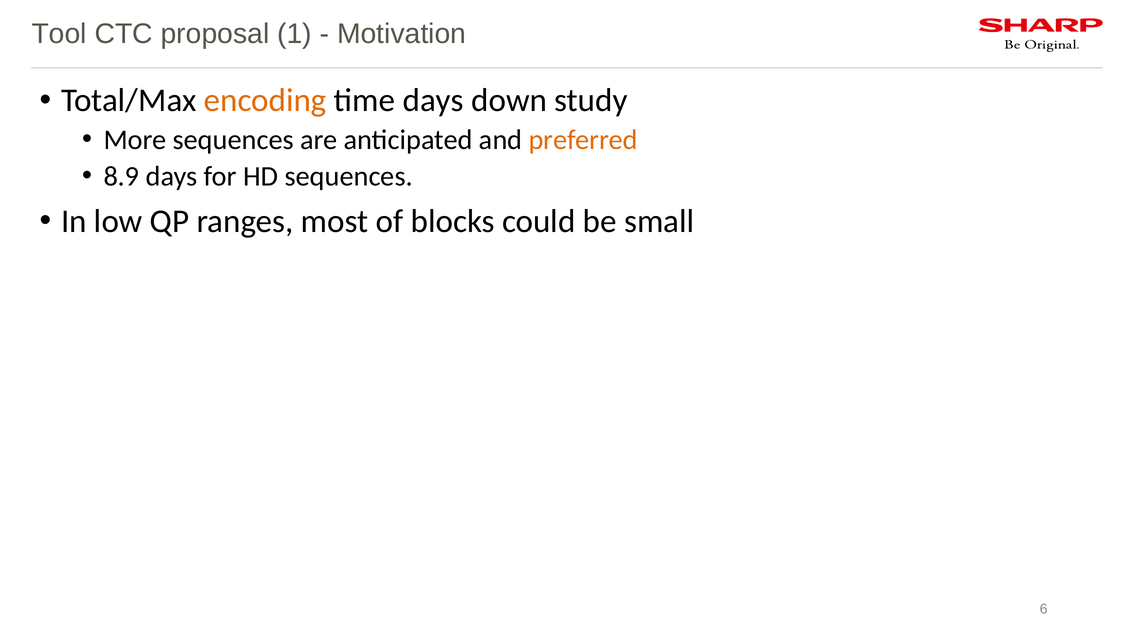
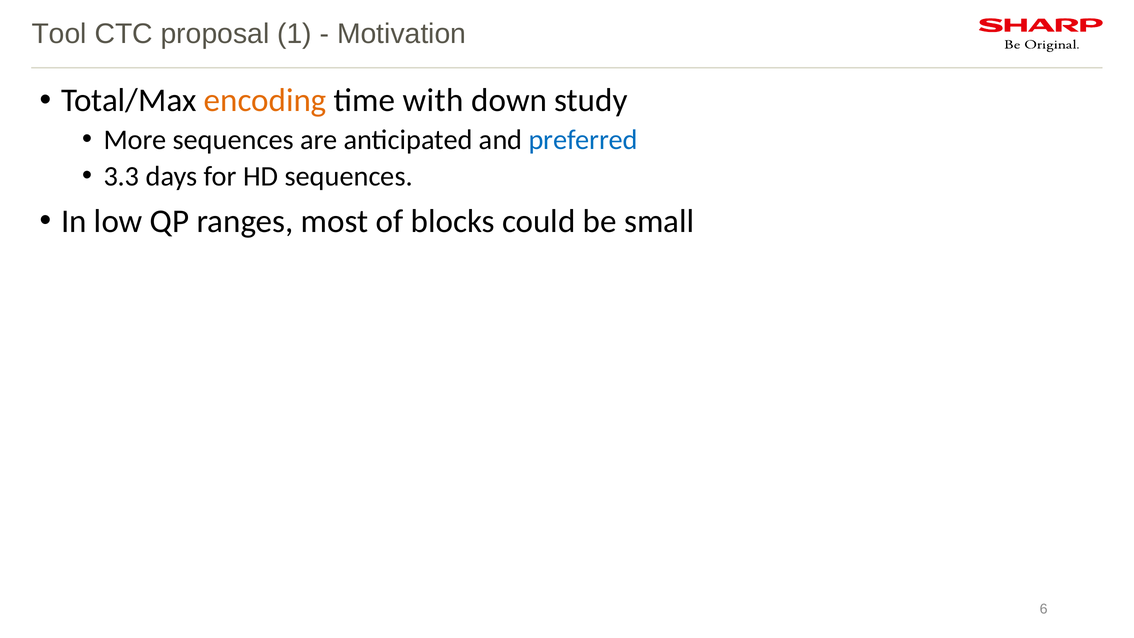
time days: days -> with
preferred colour: orange -> blue
8.9: 8.9 -> 3.3
